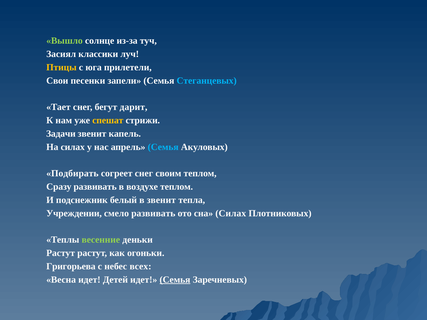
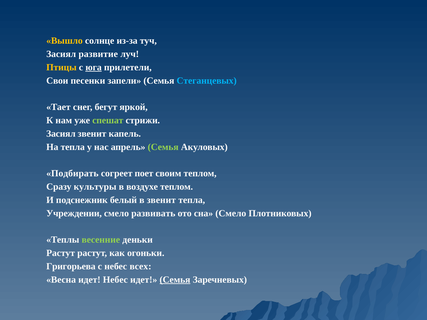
Вышло colour: light green -> yellow
классики: классики -> развитие
юга underline: none -> present
дарит: дарит -> яркой
спешат colour: yellow -> light green
Задачи at (61, 134): Задачи -> Засиял
На силах: силах -> тепла
Семья at (163, 147) colour: light blue -> light green
согреет снег: снег -> поет
Сразу развивать: развивать -> культуры
сна Силах: Силах -> Смело
идет Детей: Детей -> Небес
